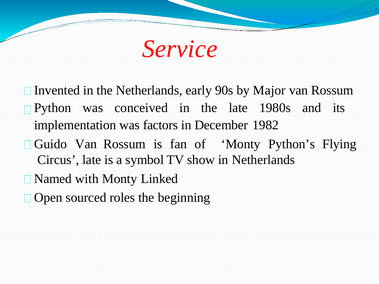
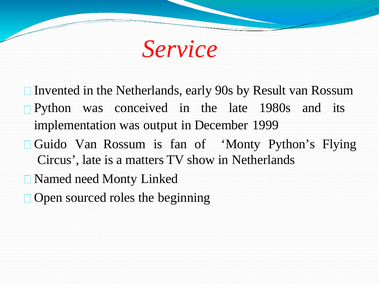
Major: Major -> Result
factors: factors -> output
1982: 1982 -> 1999
symbol: symbol -> matters
with: with -> need
